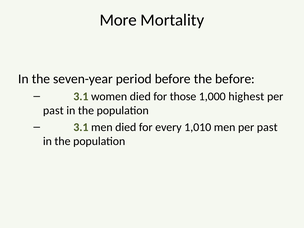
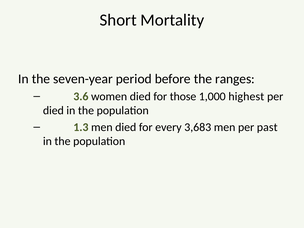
More: More -> Short
the before: before -> ranges
3.1 at (81, 96): 3.1 -> 3.6
past at (53, 111): past -> died
3.1 at (81, 127): 3.1 -> 1.3
1,010: 1,010 -> 3,683
